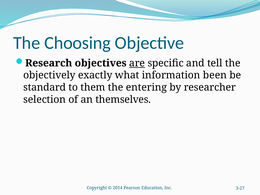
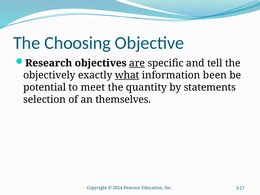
what underline: none -> present
standard: standard -> potential
them: them -> meet
entering: entering -> quantity
researcher: researcher -> statements
